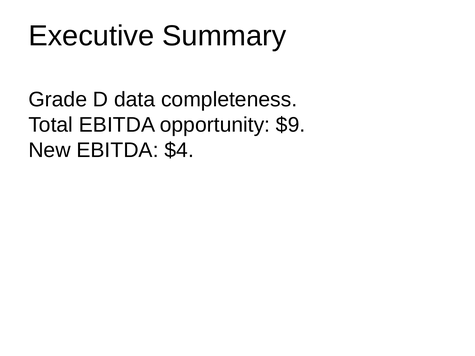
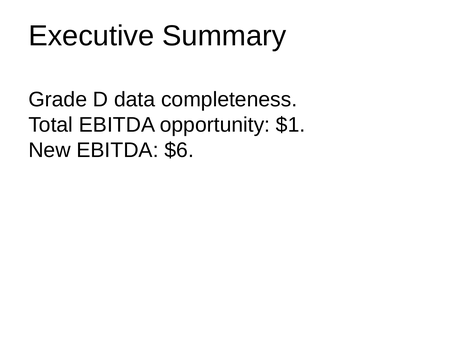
$9: $9 -> $1
$4: $4 -> $6
